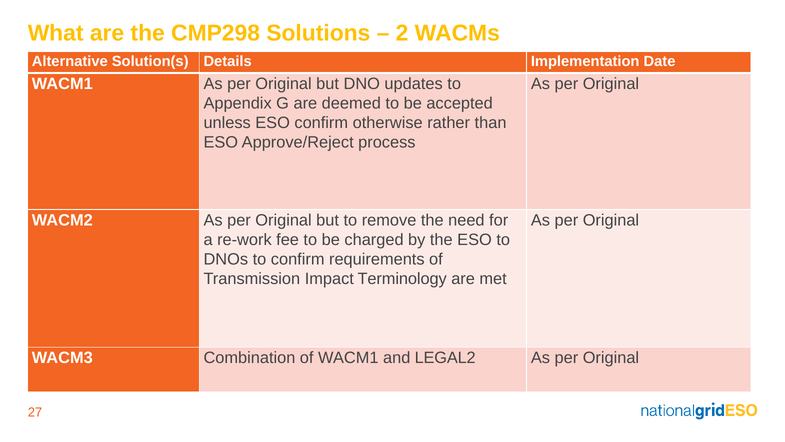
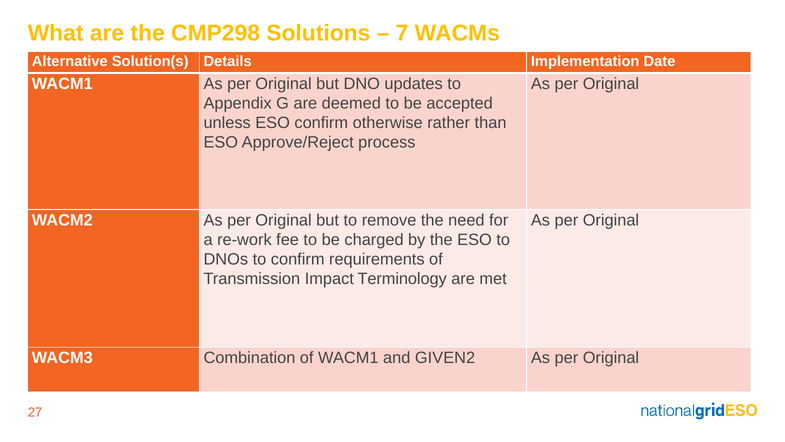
2: 2 -> 7
LEGAL2: LEGAL2 -> GIVEN2
